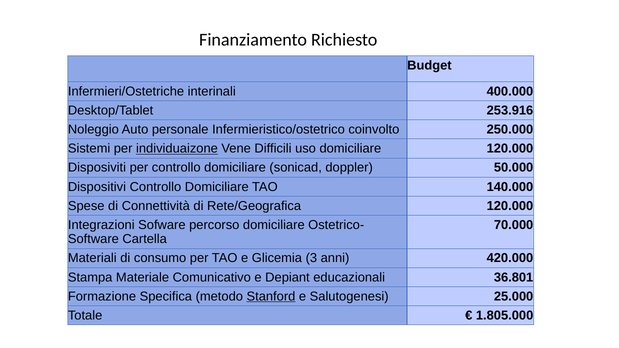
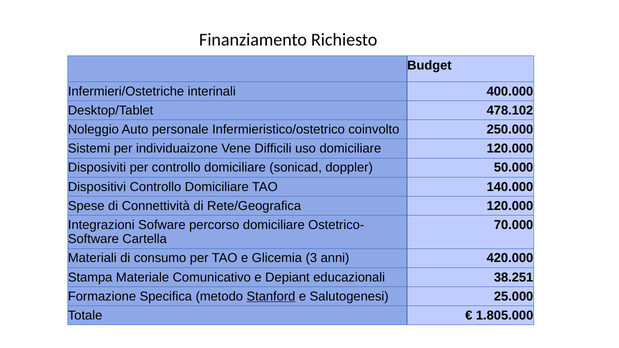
253.916: 253.916 -> 478.102
individuaizone underline: present -> none
36.801: 36.801 -> 38.251
